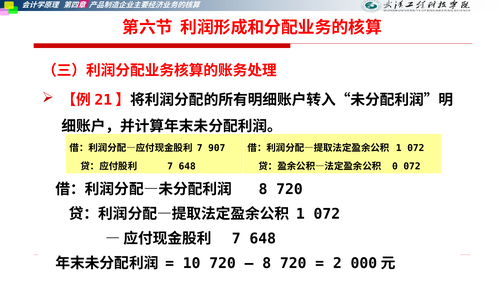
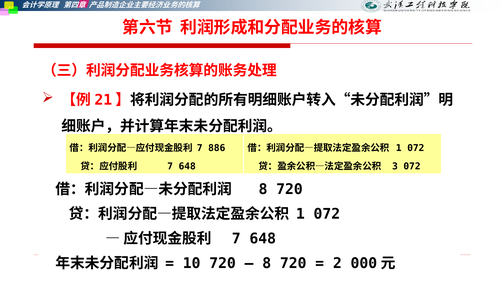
907: 907 -> 886
0: 0 -> 3
